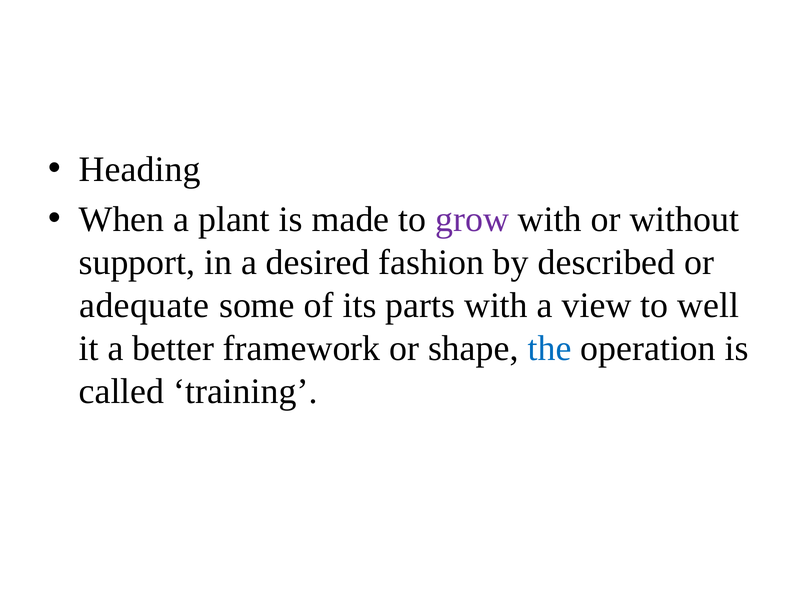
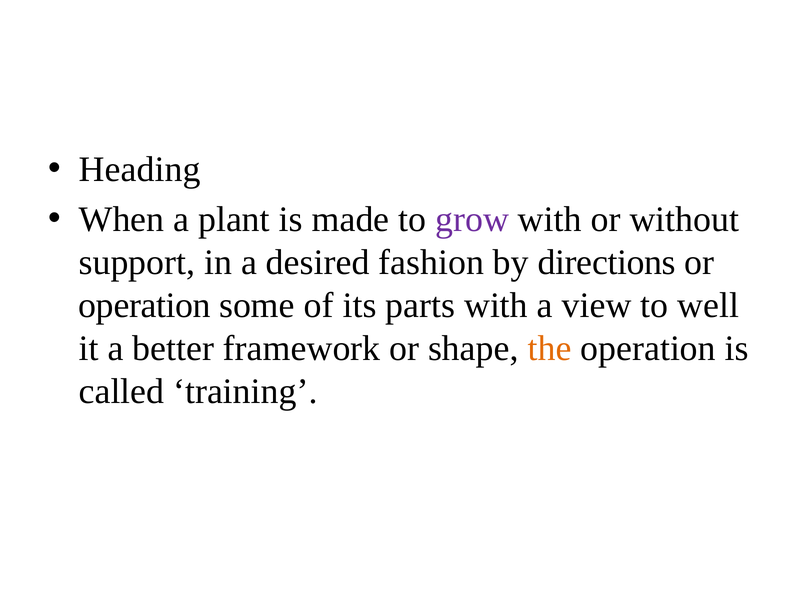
described: described -> directions
adequate at (144, 306): adequate -> operation
the colour: blue -> orange
